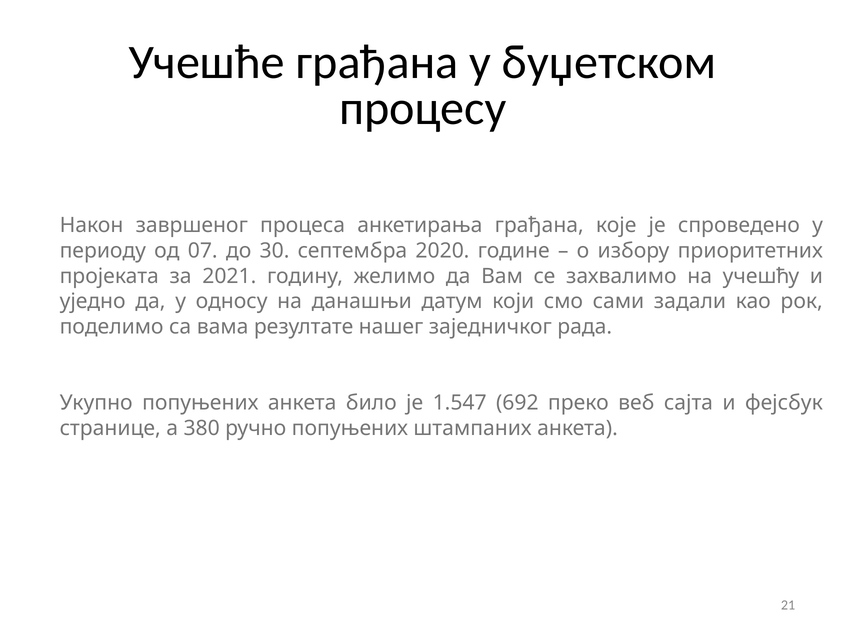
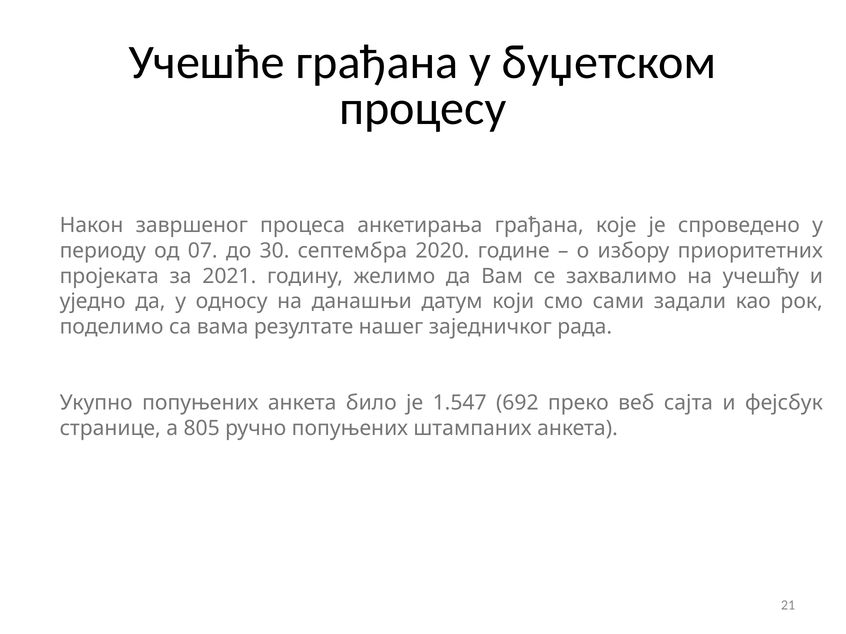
380: 380 -> 805
